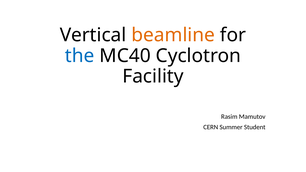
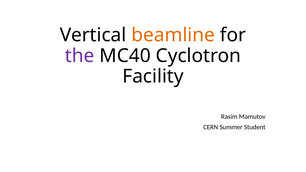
the colour: blue -> purple
